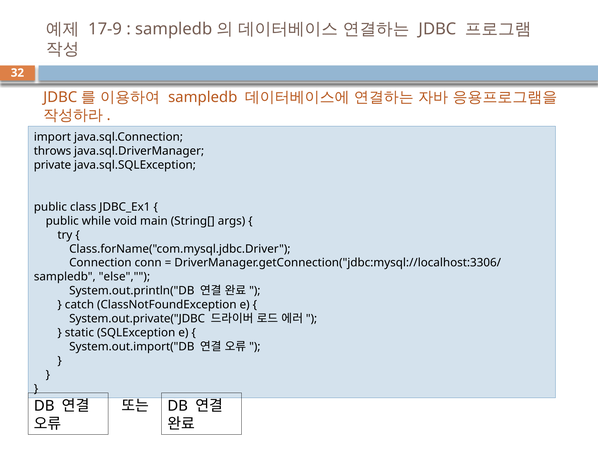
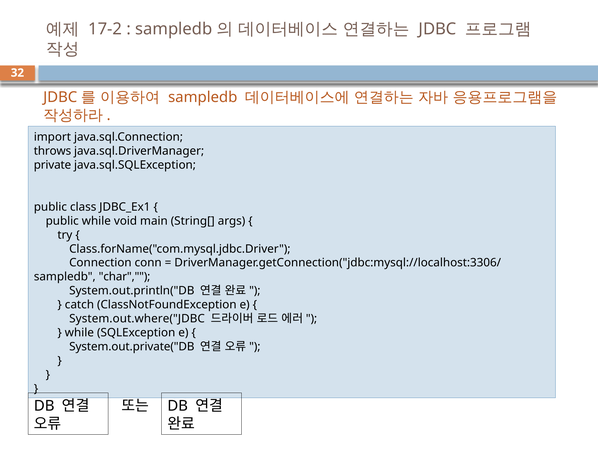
17-9: 17-9 -> 17-2
else: else -> char
System.out.private("JDBC: System.out.private("JDBC -> System.out.where("JDBC
static at (79, 332): static -> while
System.out.import("DB: System.out.import("DB -> System.out.private("DB
